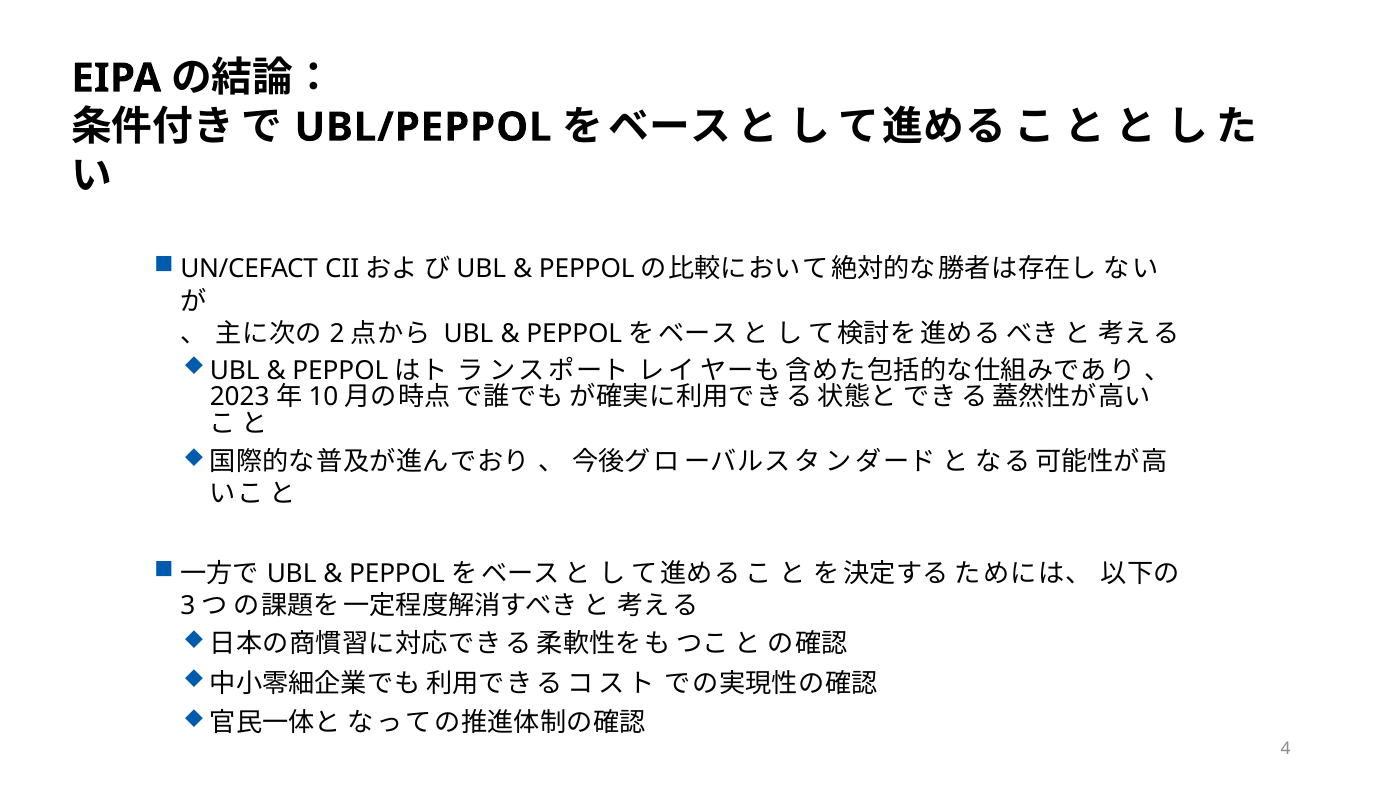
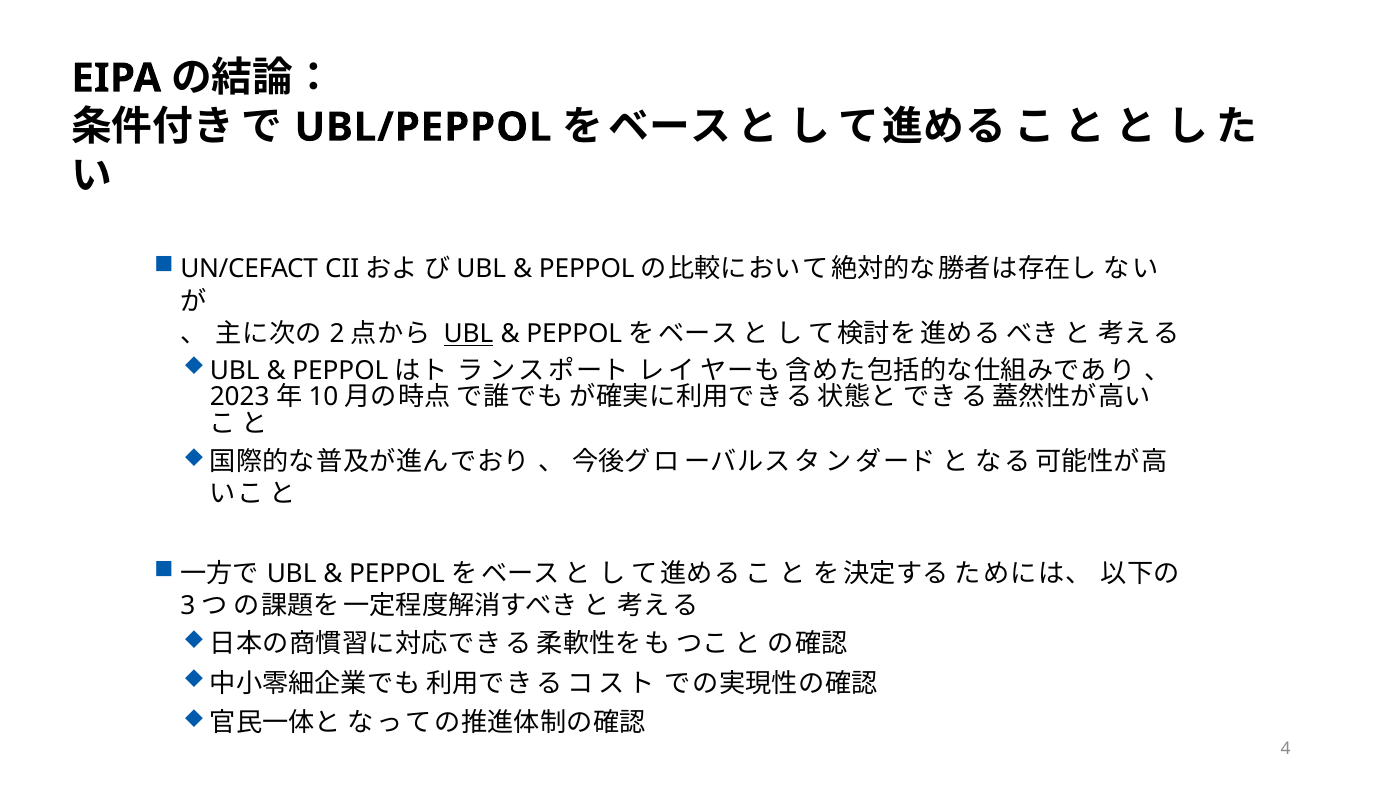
UBL at (468, 334) underline: none -> present
